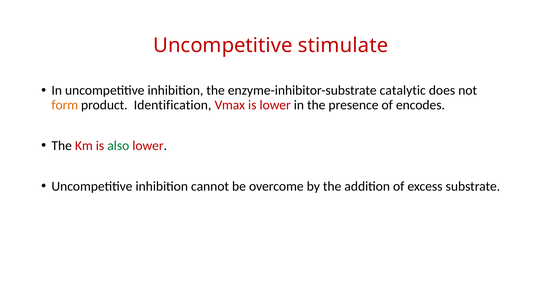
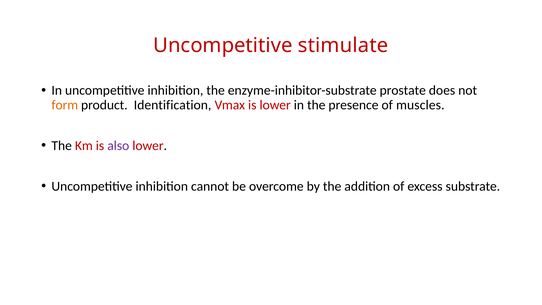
catalytic: catalytic -> prostate
encodes: encodes -> muscles
also colour: green -> purple
